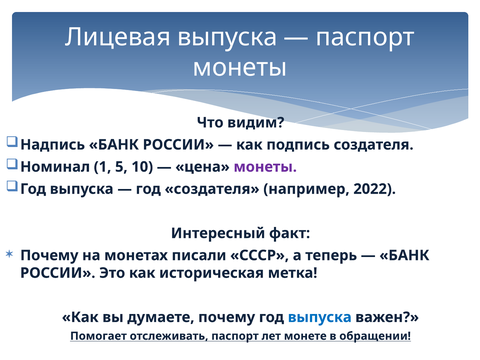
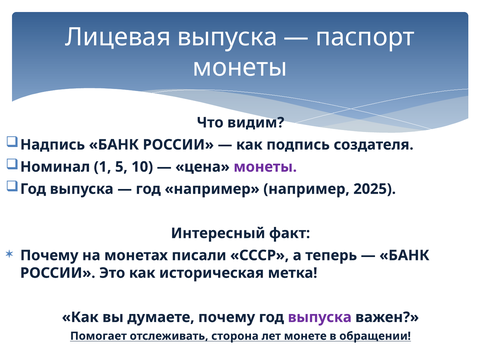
год создателя: создателя -> например
2022: 2022 -> 2025
выпуска at (320, 317) colour: blue -> purple
отслеживать паспорт: паспорт -> сторона
